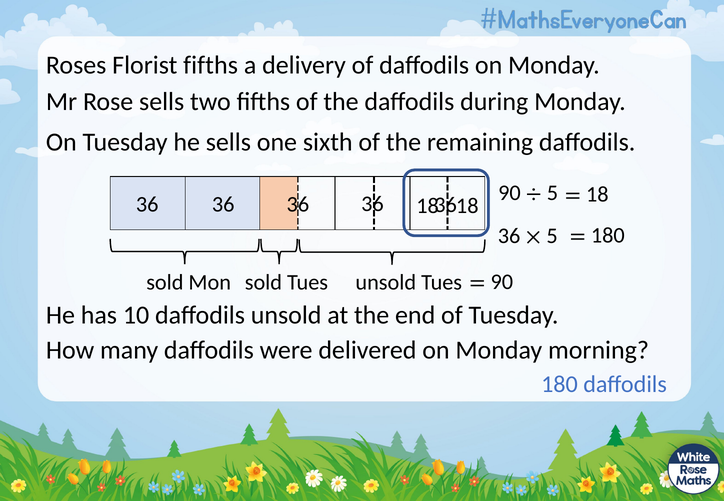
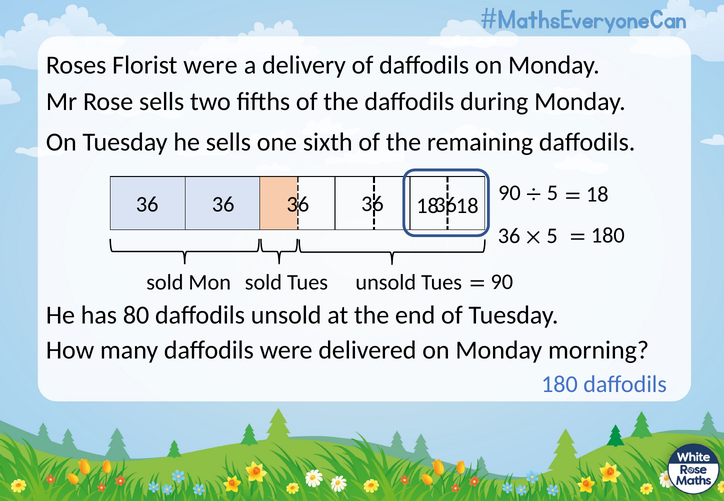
Florist fifths: fifths -> were
10: 10 -> 80
